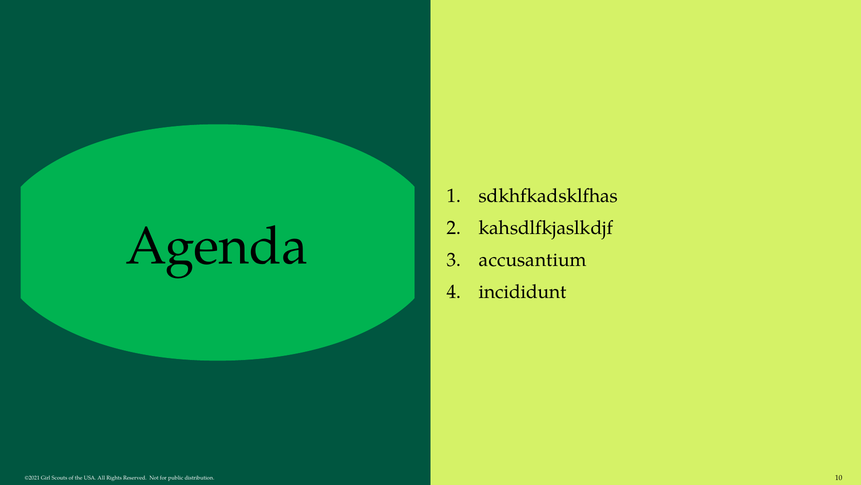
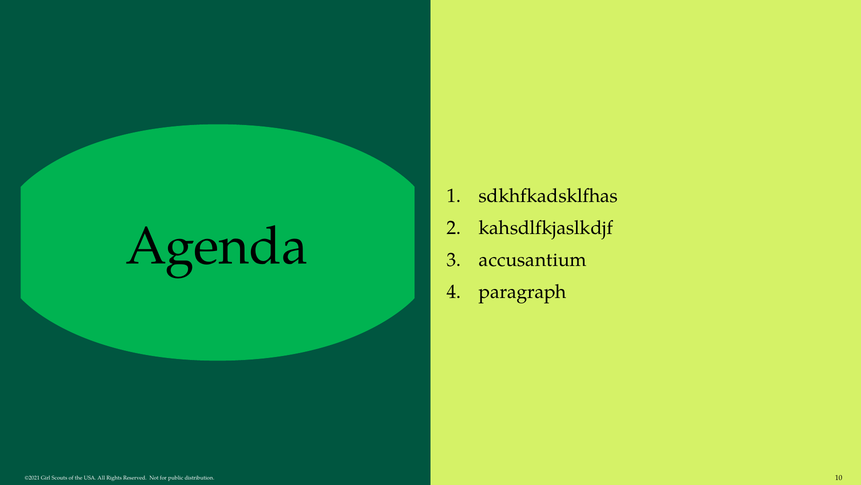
incididunt: incididunt -> paragraph
